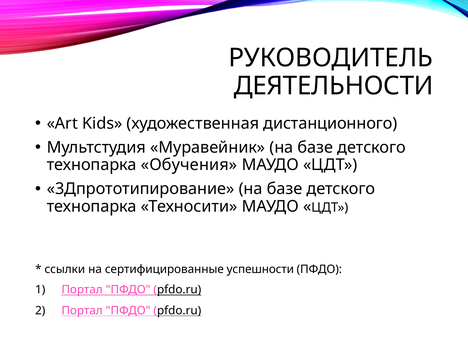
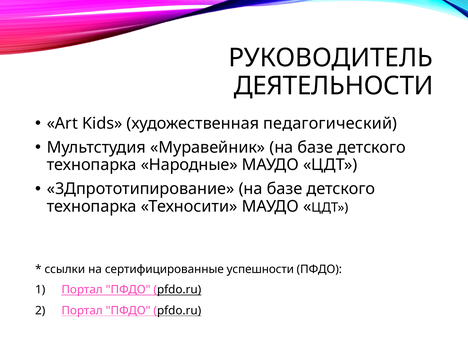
дистанционного: дистанционного -> педагогический
Обучения: Обучения -> Народные
